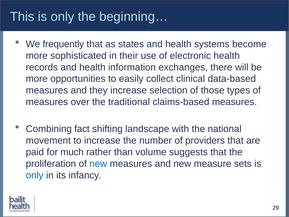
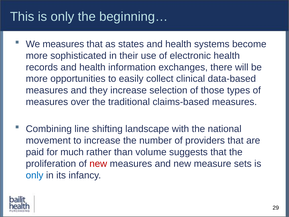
We frequently: frequently -> measures
fact: fact -> line
new at (98, 163) colour: blue -> red
